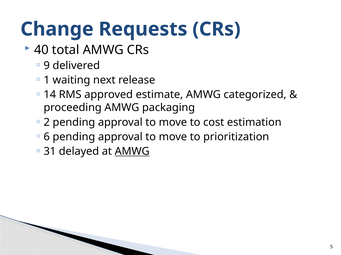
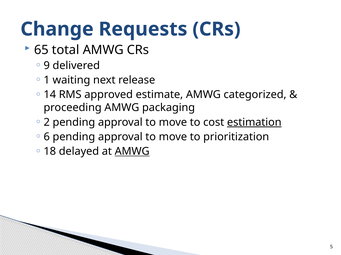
40: 40 -> 65
estimation underline: none -> present
31: 31 -> 18
